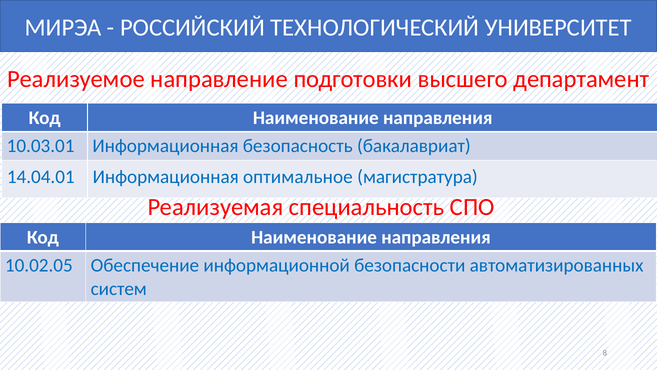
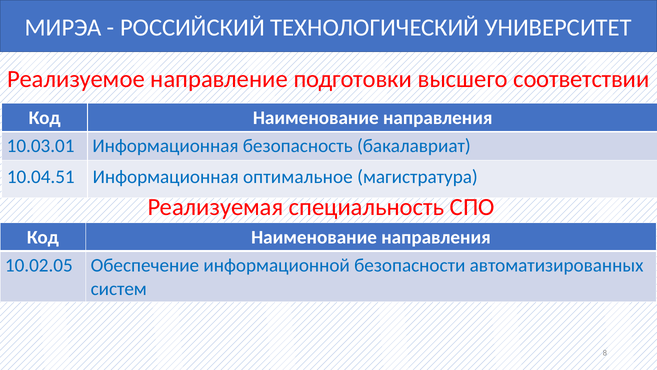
департамент: департамент -> соответствии
14.04.01: 14.04.01 -> 10.04.51
